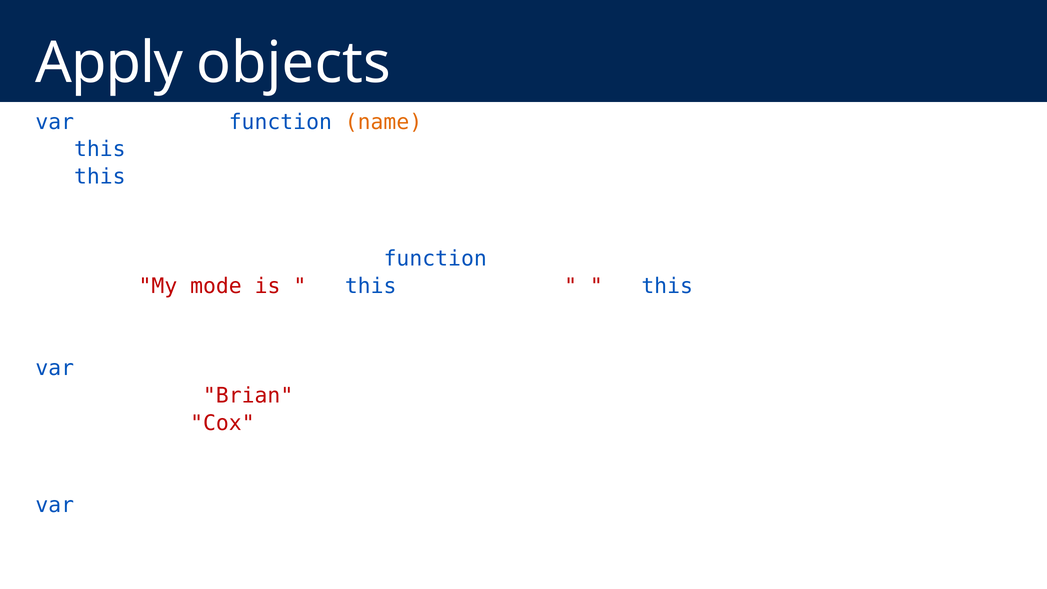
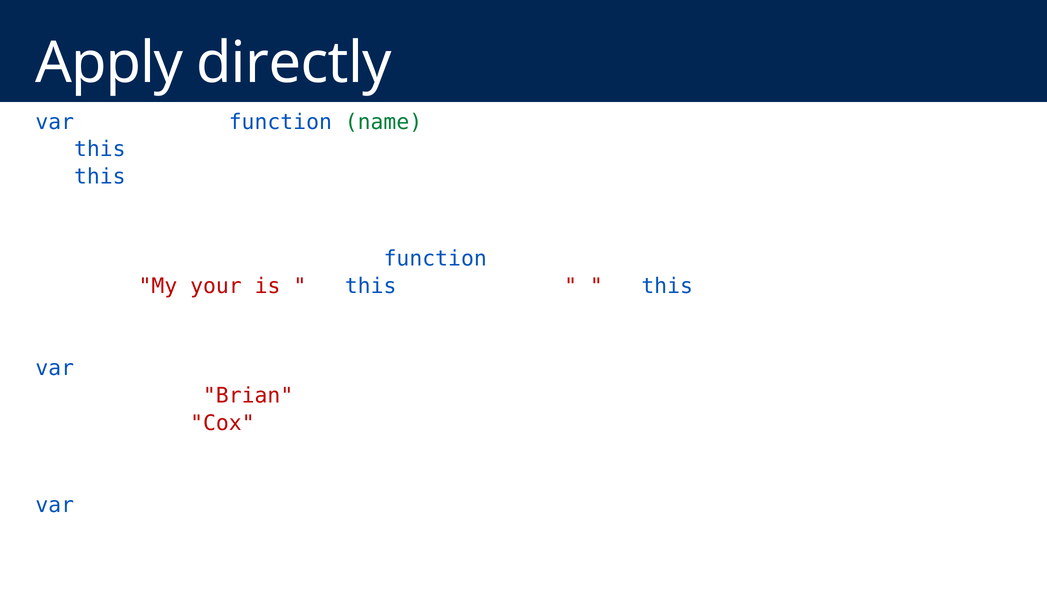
objects: objects -> directly
name colour: orange -> green
mode: mode -> your
